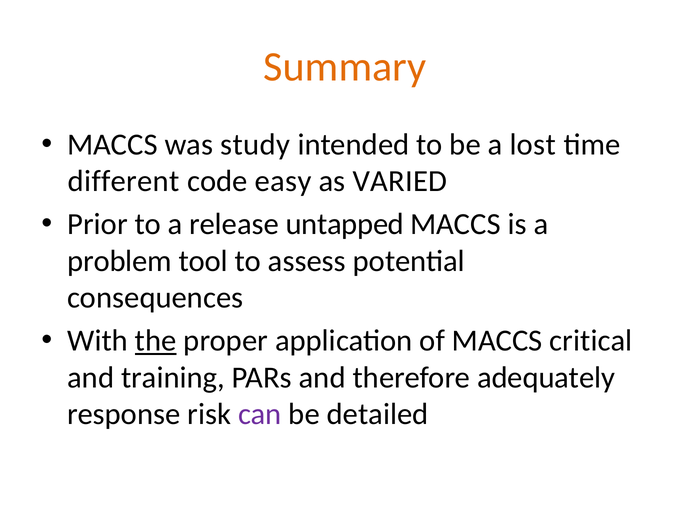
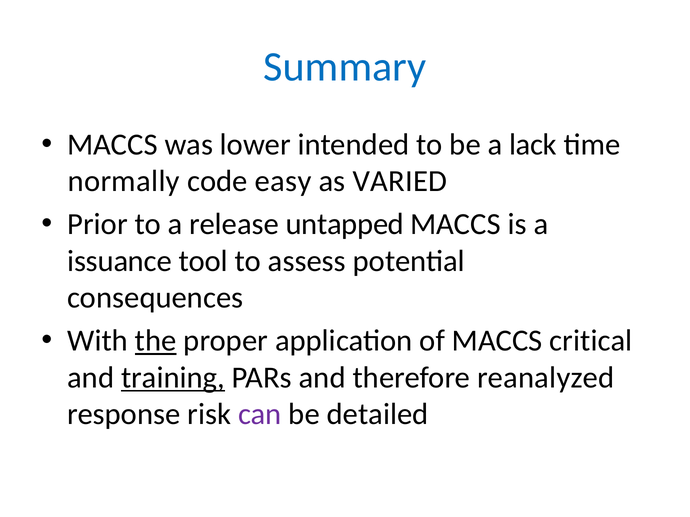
Summary colour: orange -> blue
study: study -> lower
lost: lost -> lack
different: different -> normally
problem: problem -> issuance
training underline: none -> present
adequately: adequately -> reanalyzed
